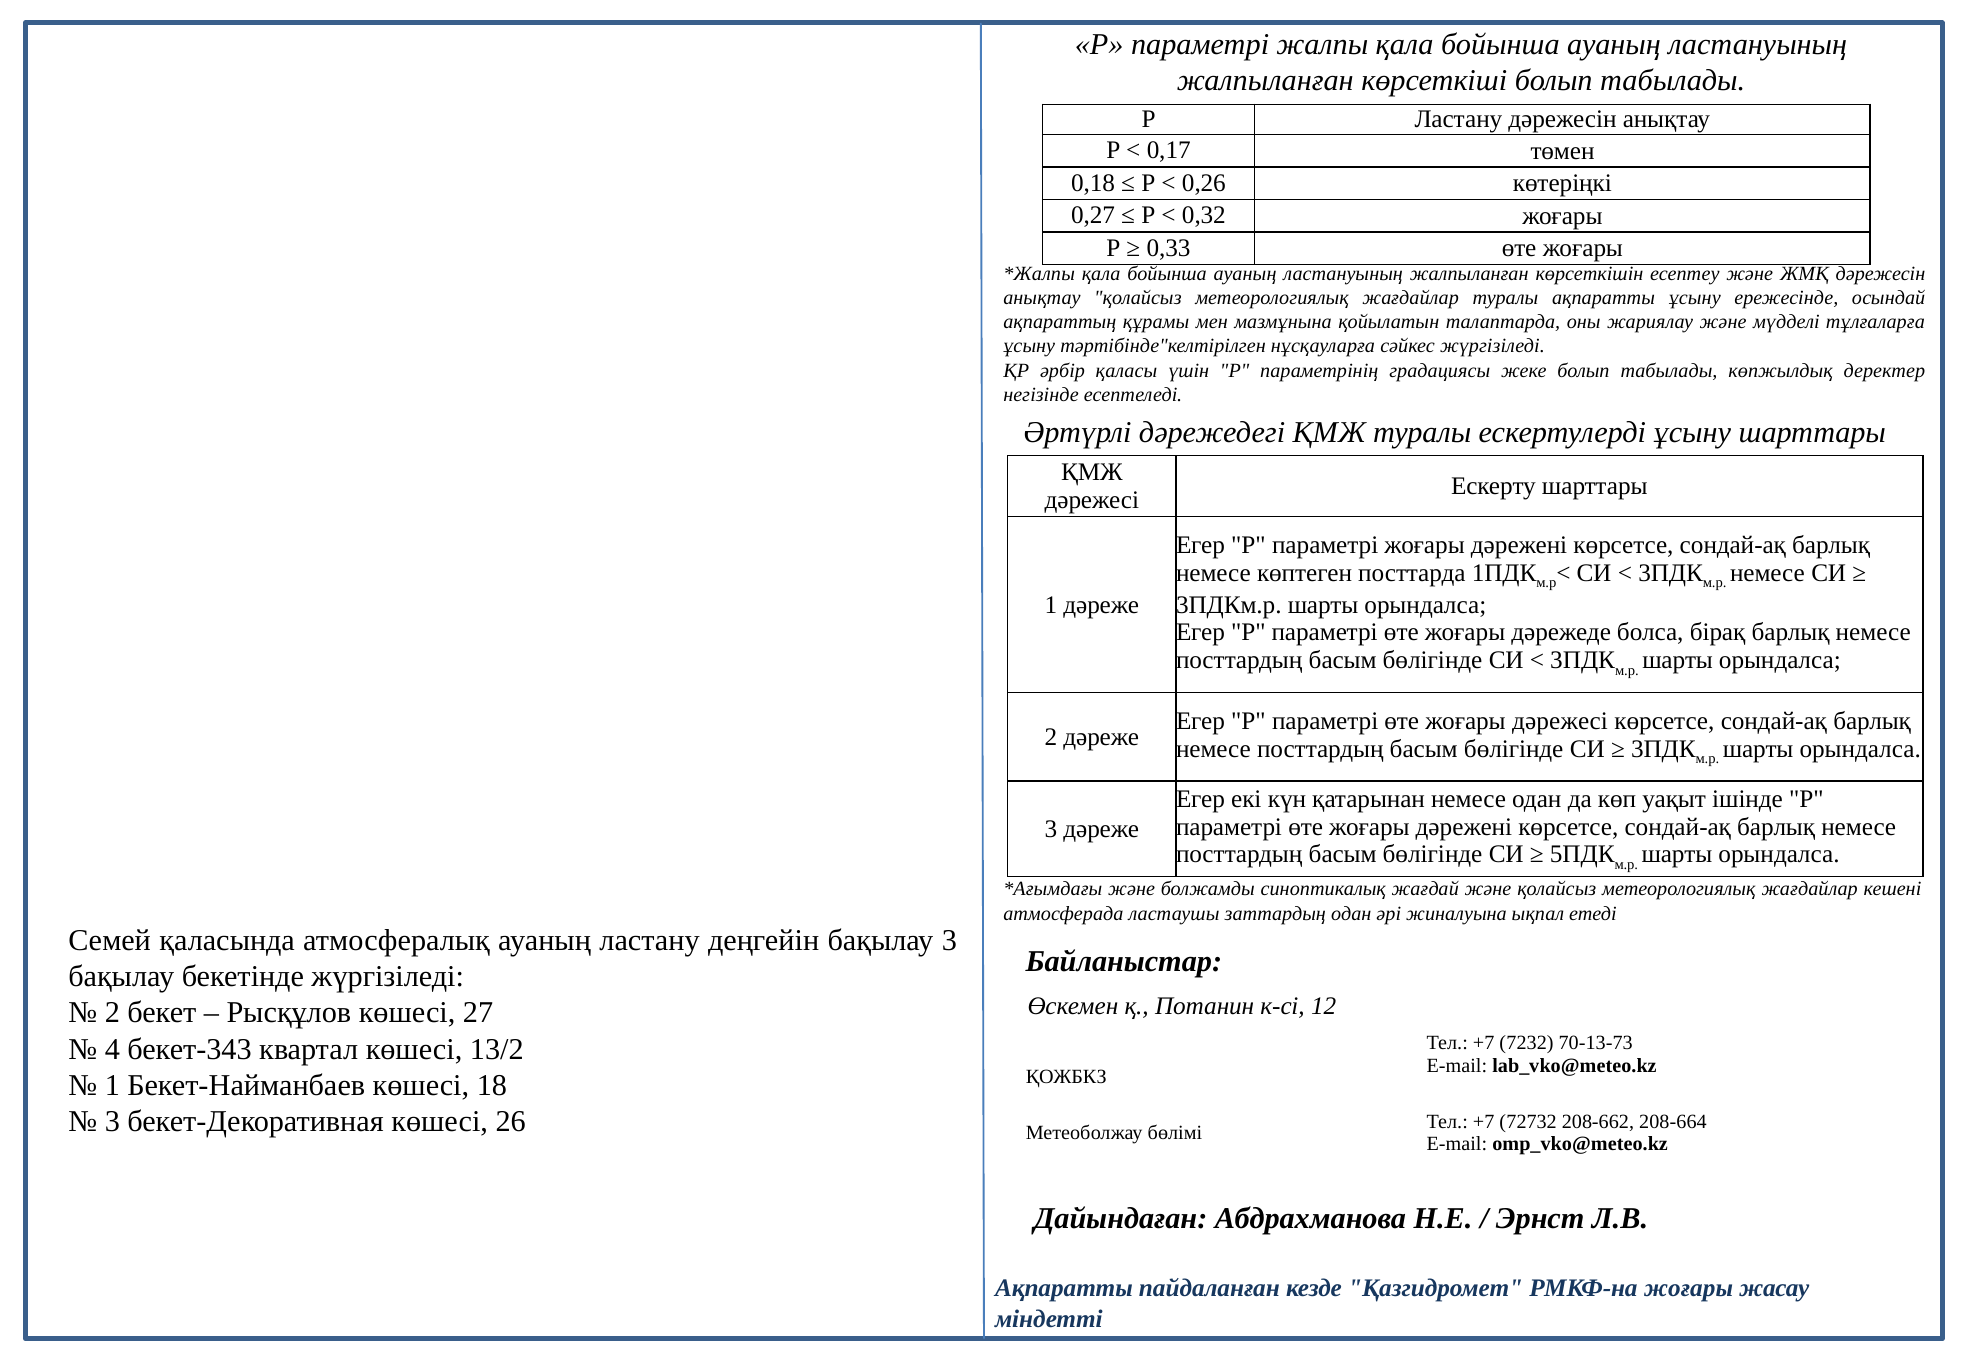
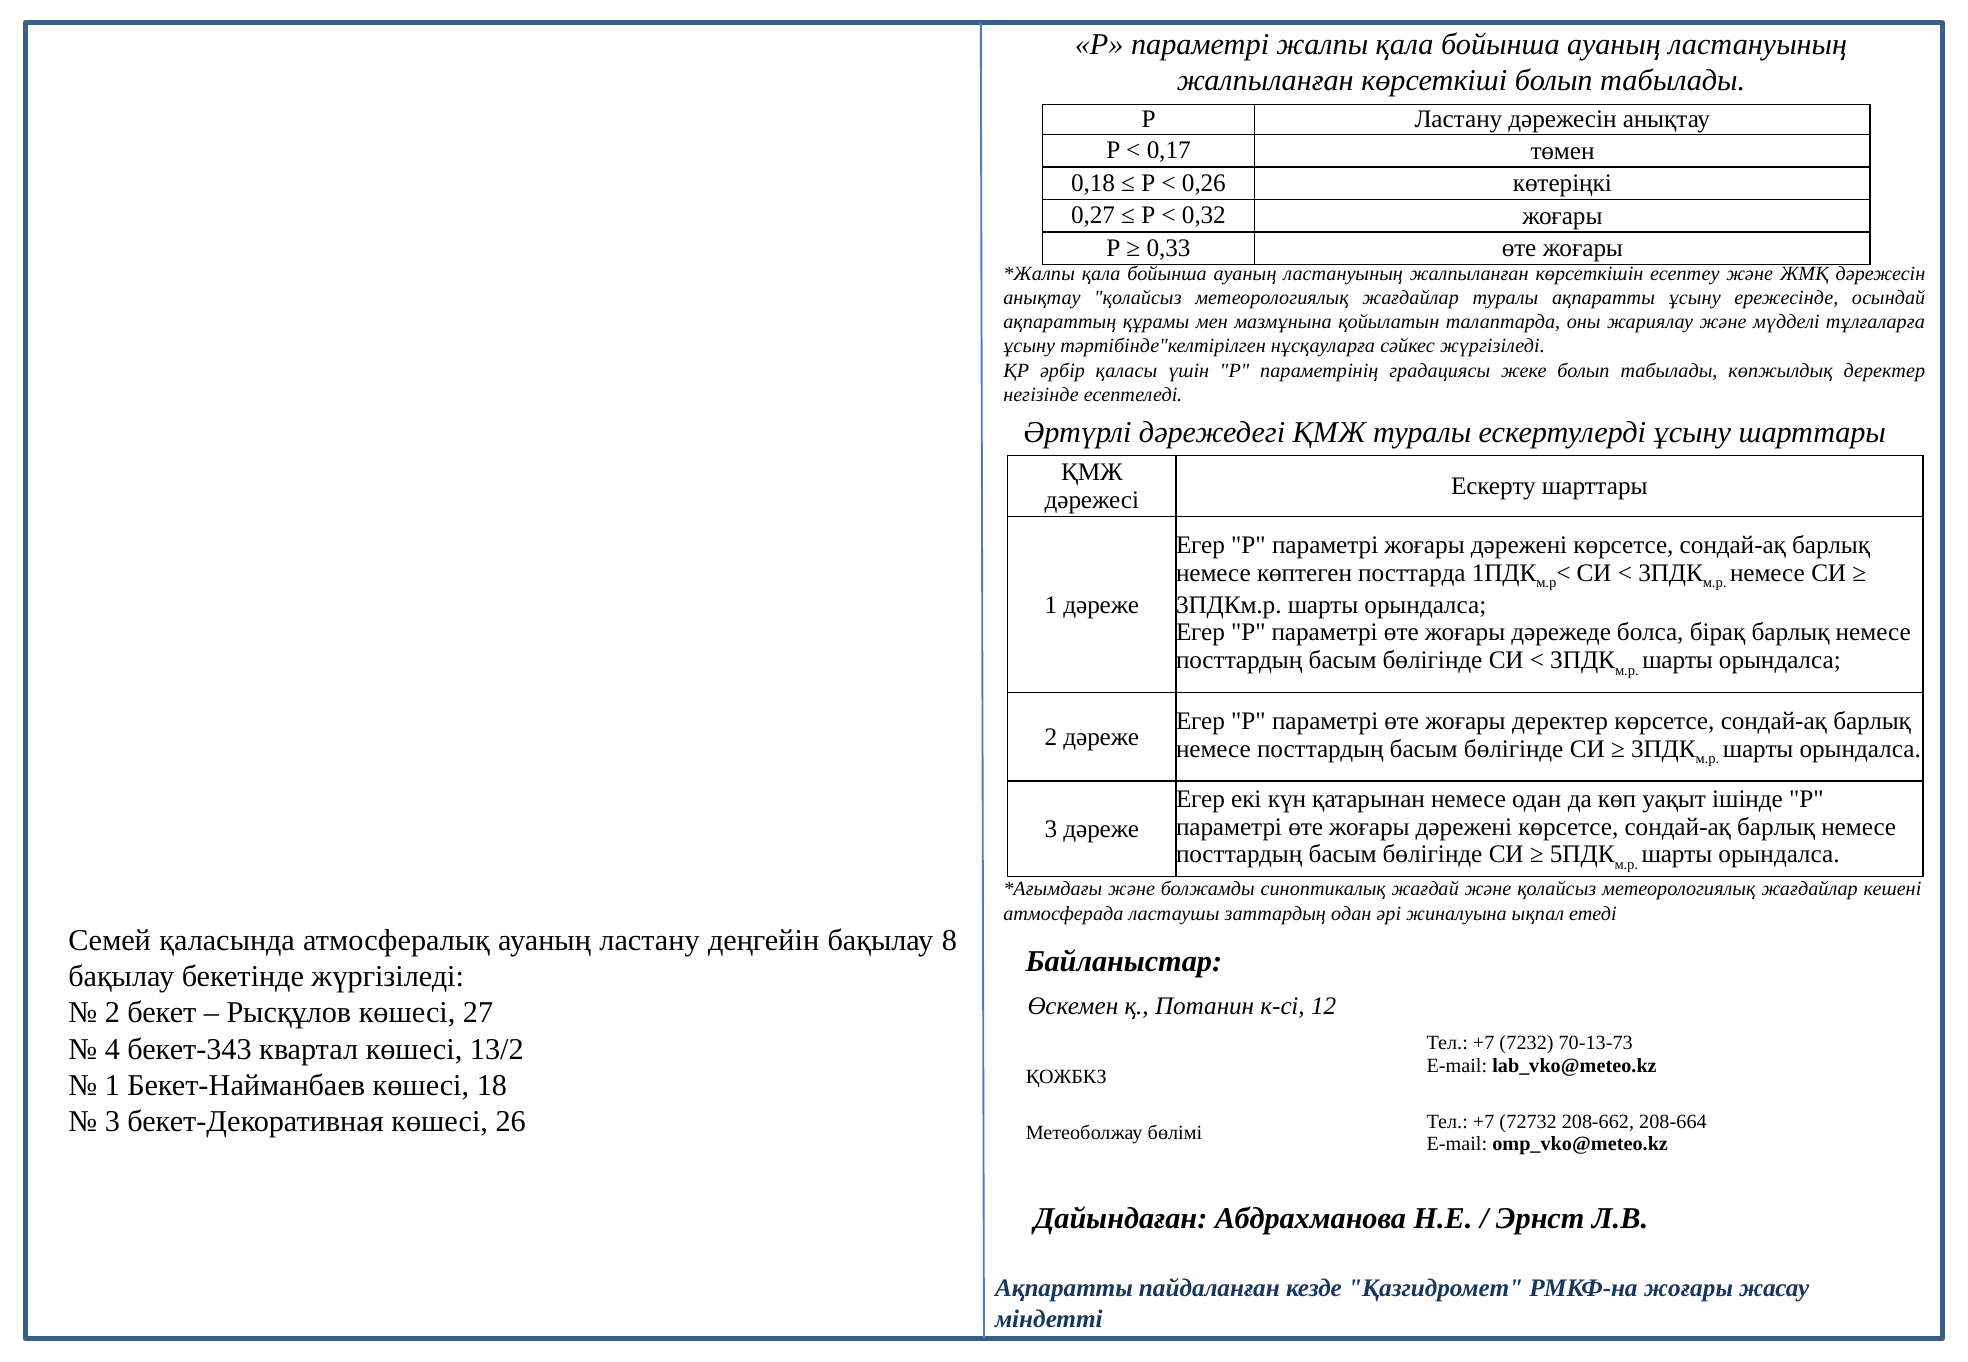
жоғары дәрежесі: дәрежесі -> деректер
бақылау 3: 3 -> 8
